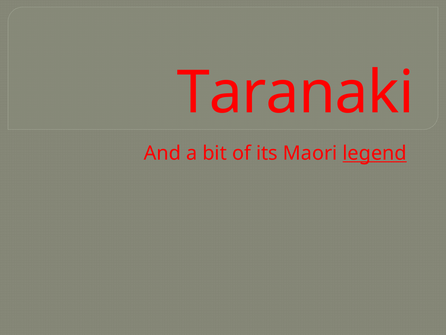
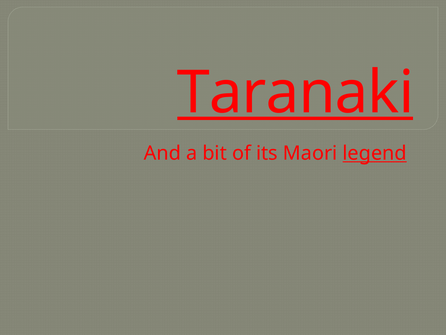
Taranaki underline: none -> present
